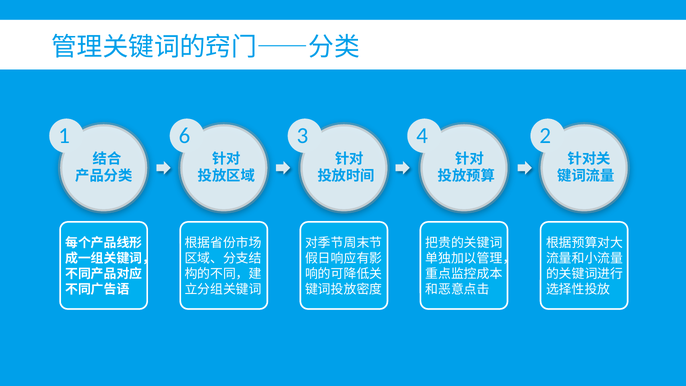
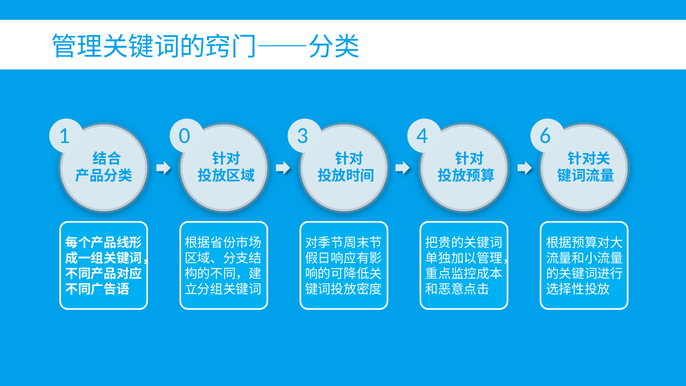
6: 6 -> 0
2: 2 -> 6
